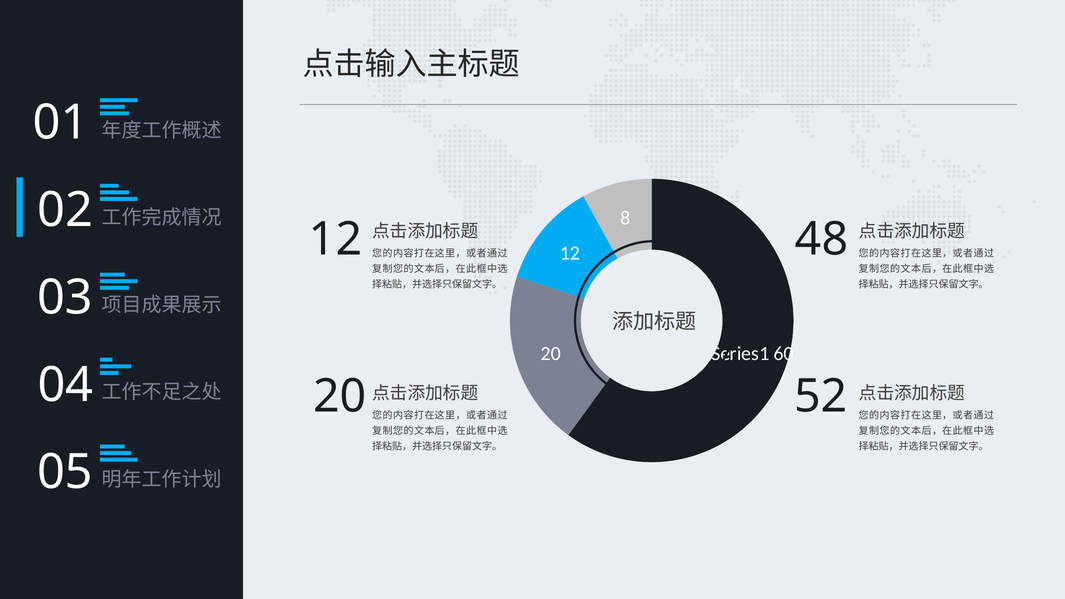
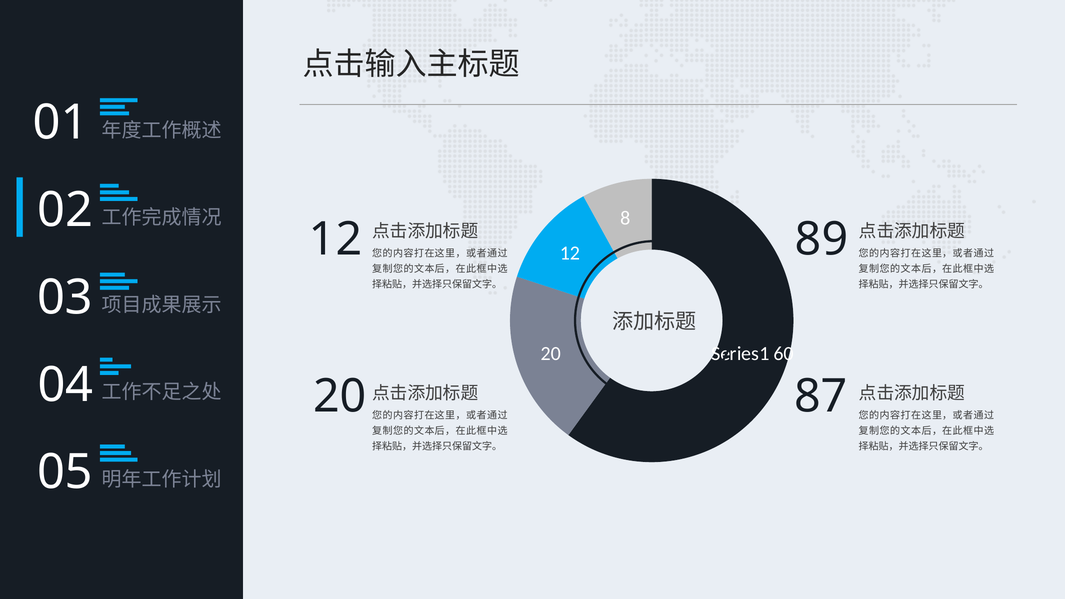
48: 48 -> 89
52: 52 -> 87
